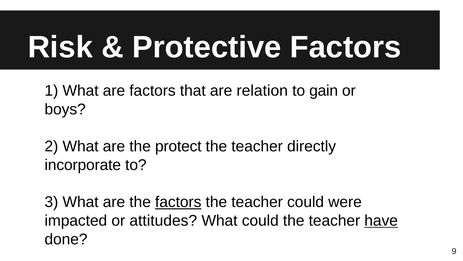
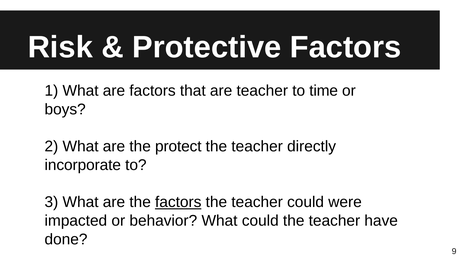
are relation: relation -> teacher
gain: gain -> time
attitudes: attitudes -> behavior
have underline: present -> none
